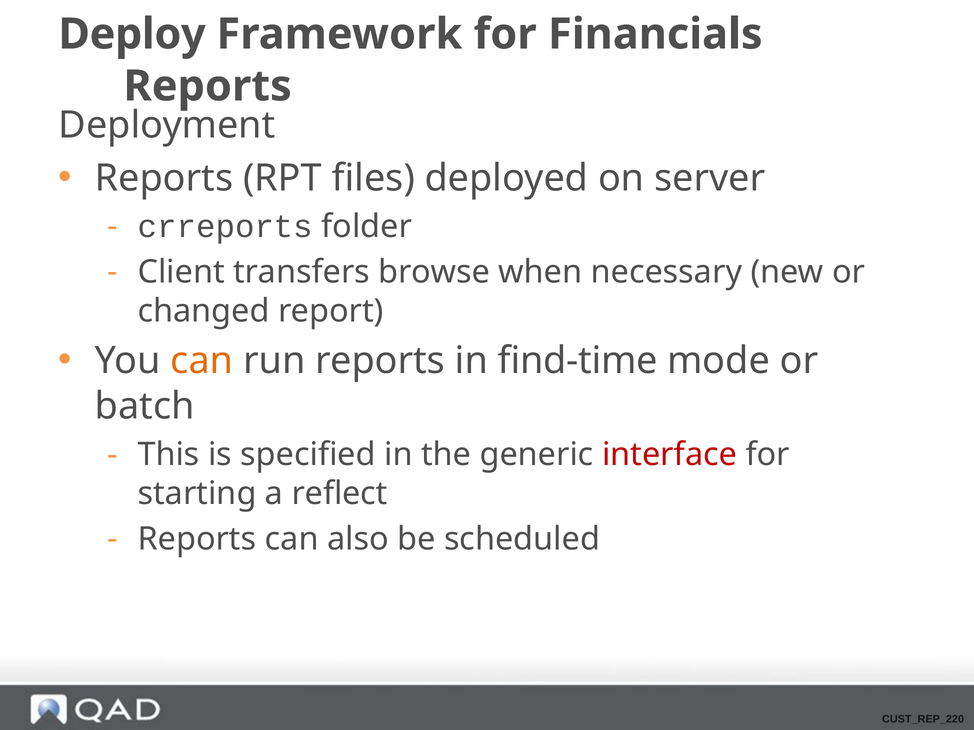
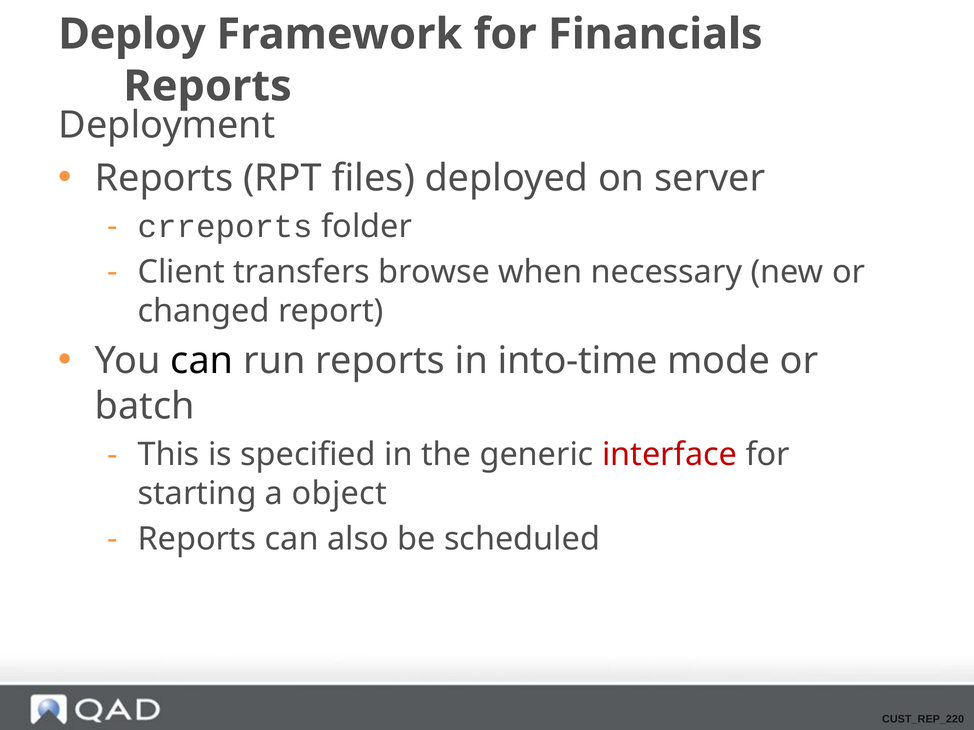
can at (202, 361) colour: orange -> black
find-time: find-time -> into-time
reflect: reflect -> object
